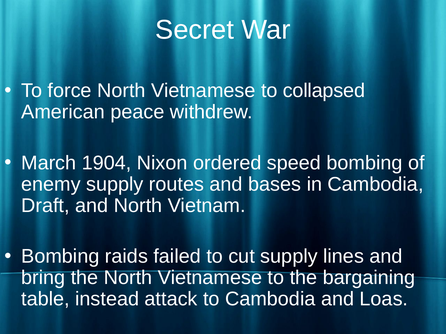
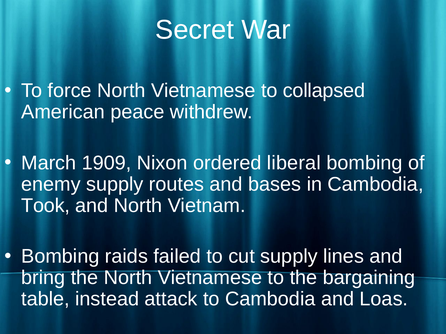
1904: 1904 -> 1909
speed: speed -> liberal
Draft: Draft -> Took
